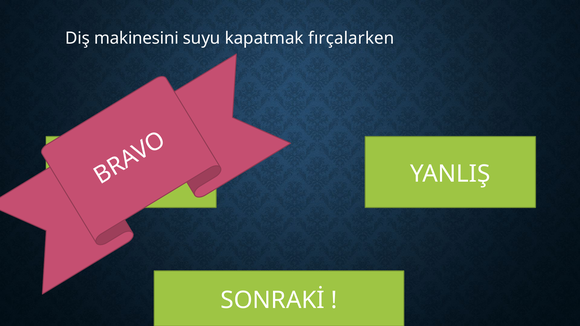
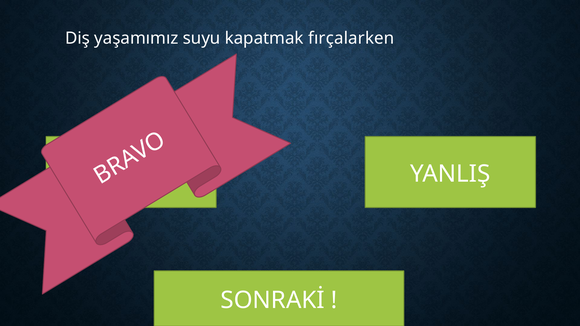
makinesini: makinesini -> yaşamımız
